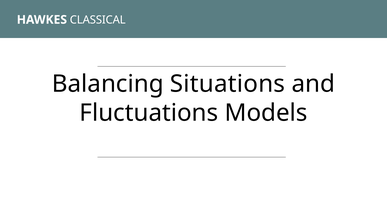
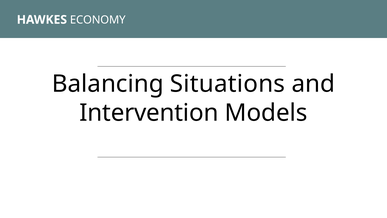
CLASSICAL: CLASSICAL -> ECONOMY
Fluctuations: Fluctuations -> Intervention
